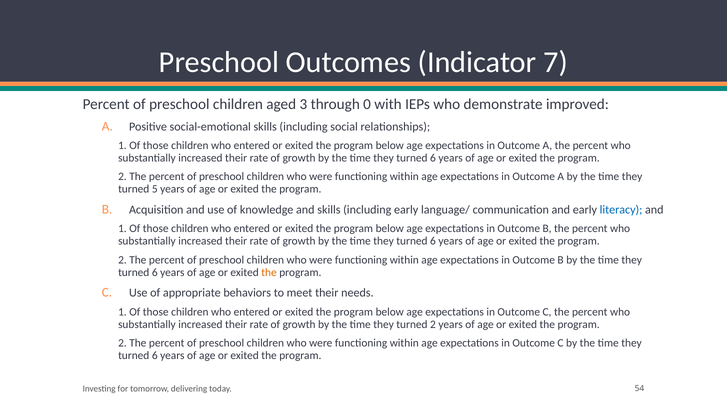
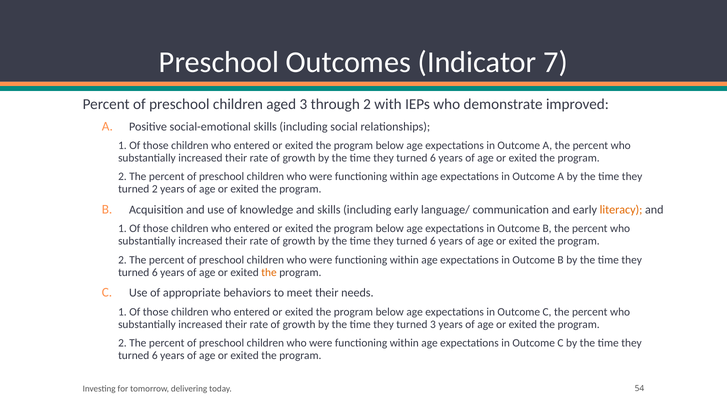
through 0: 0 -> 2
turned 5: 5 -> 2
literacy colour: blue -> orange
turned 2: 2 -> 3
